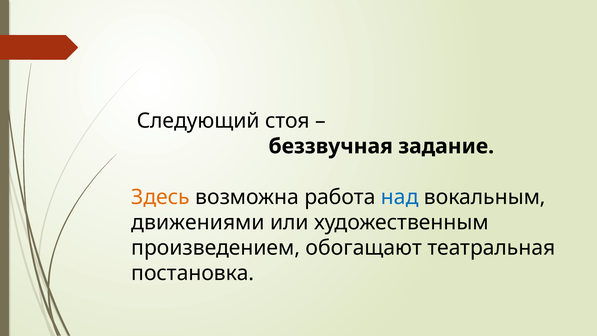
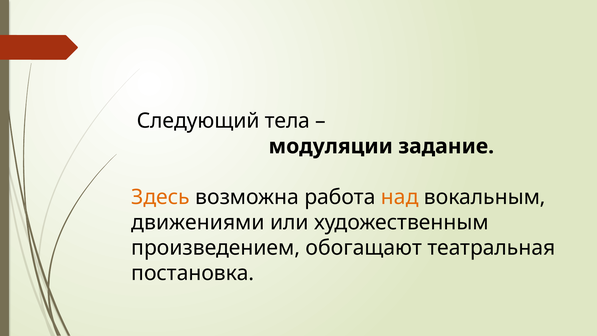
стоя: стоя -> тела
беззвучная: беззвучная -> модуляции
над colour: blue -> orange
